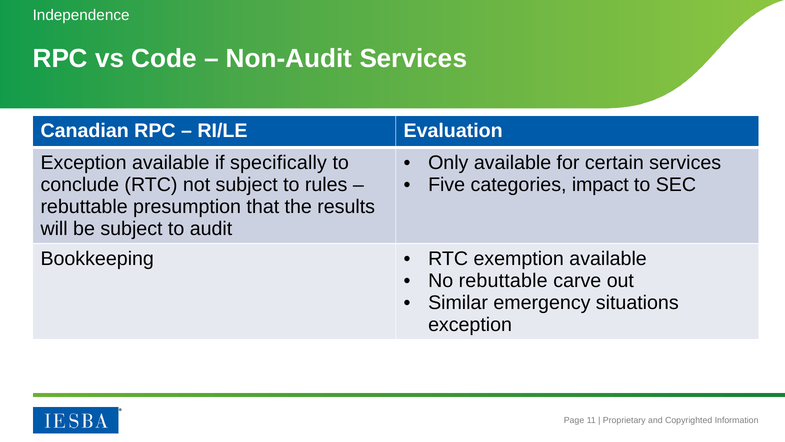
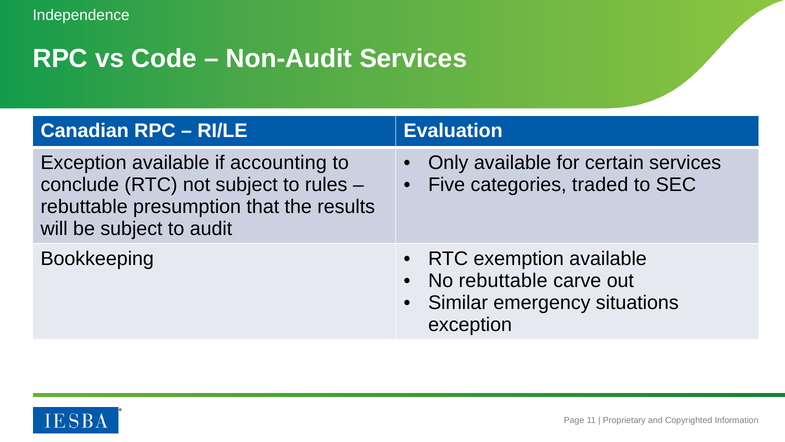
specifically: specifically -> accounting
impact: impact -> traded
